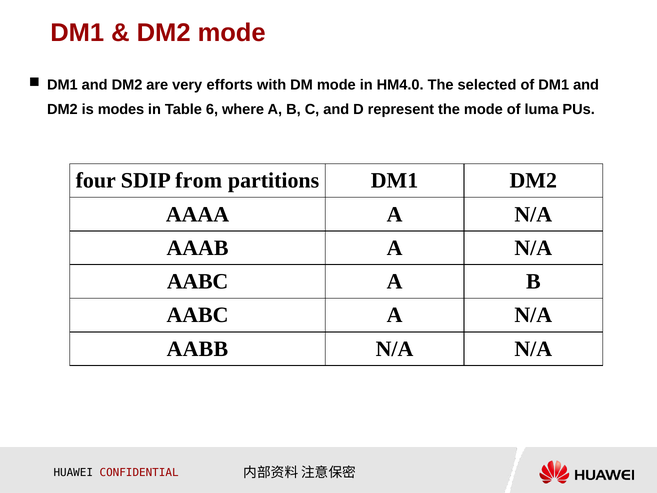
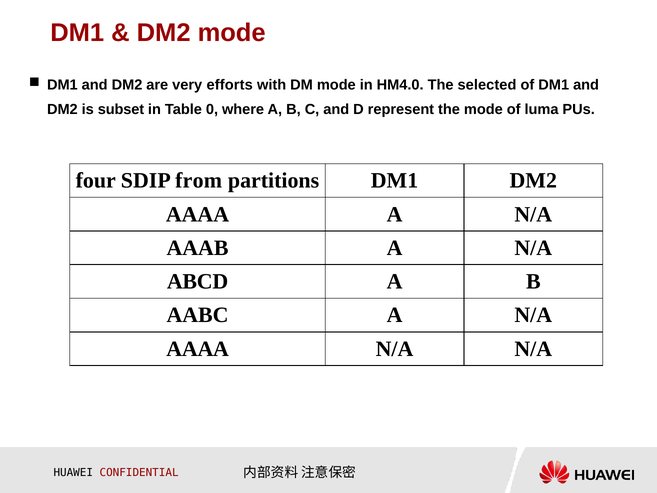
modes: modes -> subset
6: 6 -> 0
AABC at (198, 281): AABC -> ABCD
AABB at (197, 349): AABB -> AAAA
